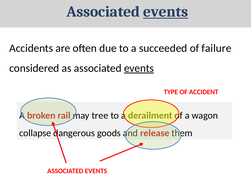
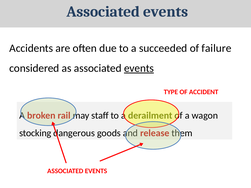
events at (166, 12) underline: present -> none
tree: tree -> staff
collapse: collapse -> stocking
